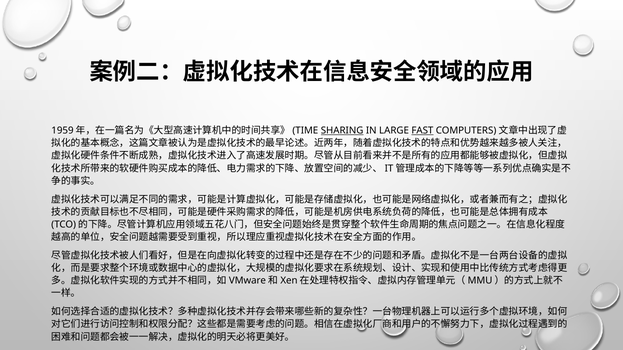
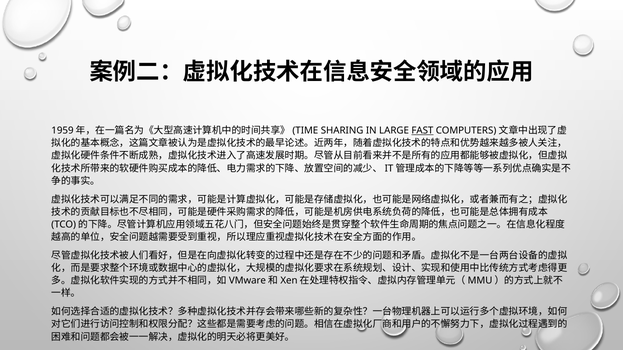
SHARING underline: present -> none
